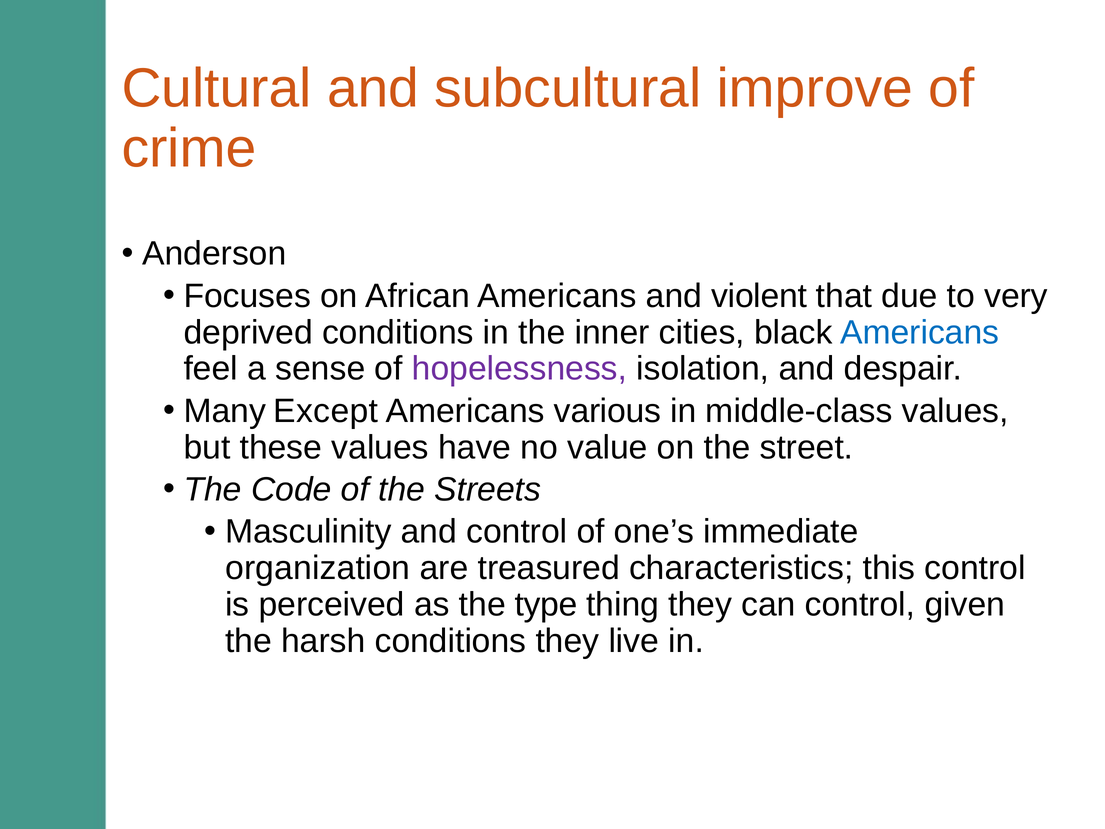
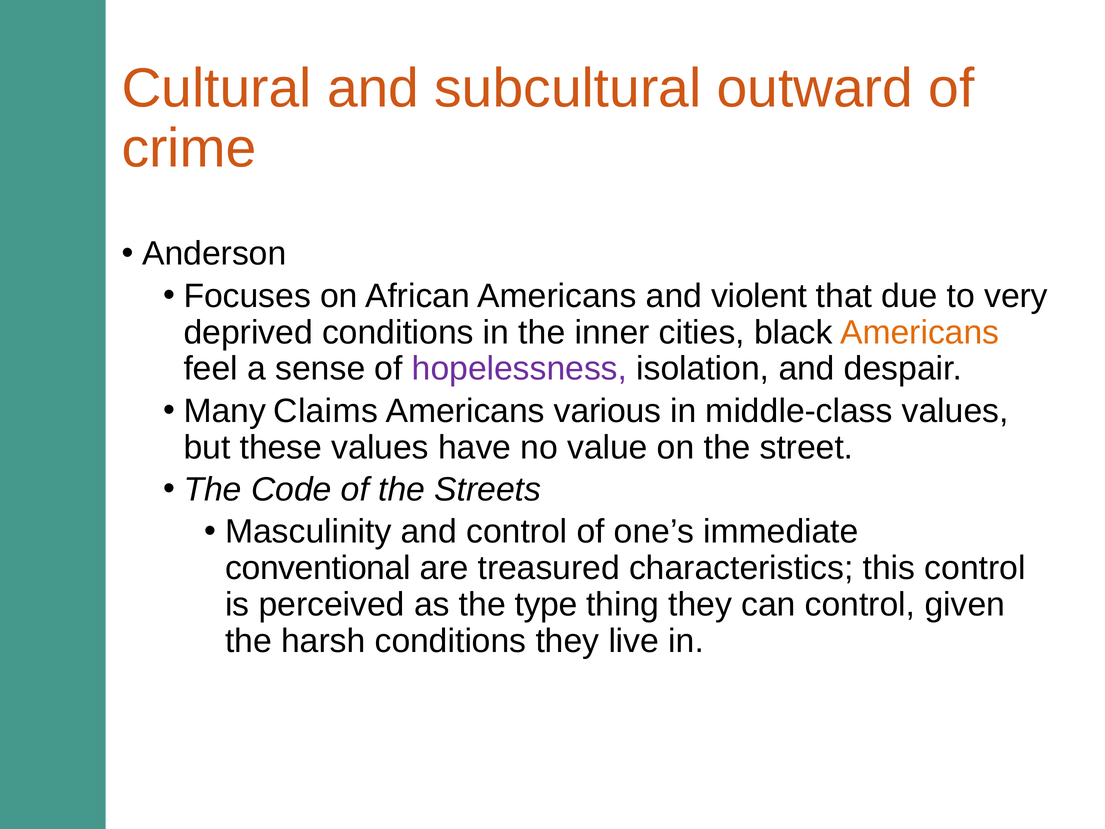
improve: improve -> outward
Americans at (920, 332) colour: blue -> orange
Except: Except -> Claims
organization: organization -> conventional
